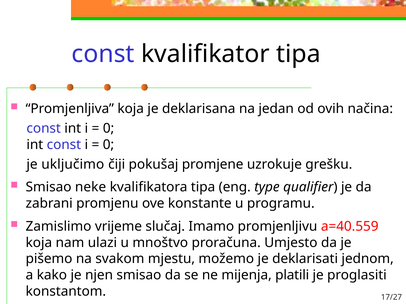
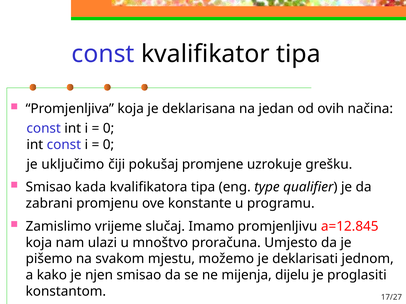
neke: neke -> kada
a=40.559: a=40.559 -> a=12.845
platili: platili -> dijelu
